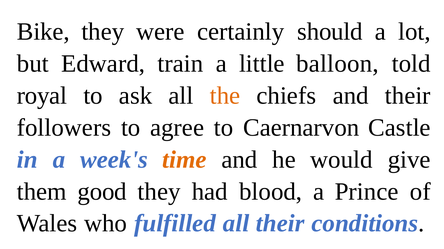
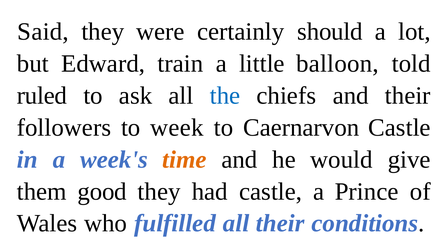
Bike: Bike -> Said
royal: royal -> ruled
the colour: orange -> blue
agree: agree -> week
had blood: blood -> castle
